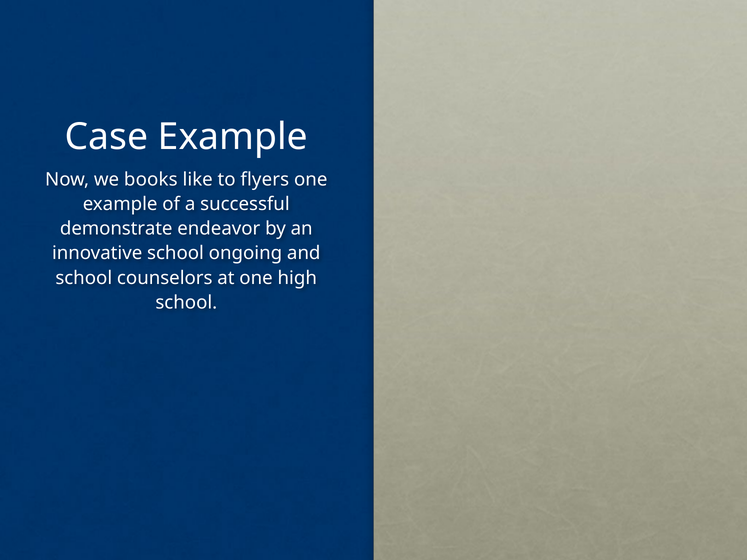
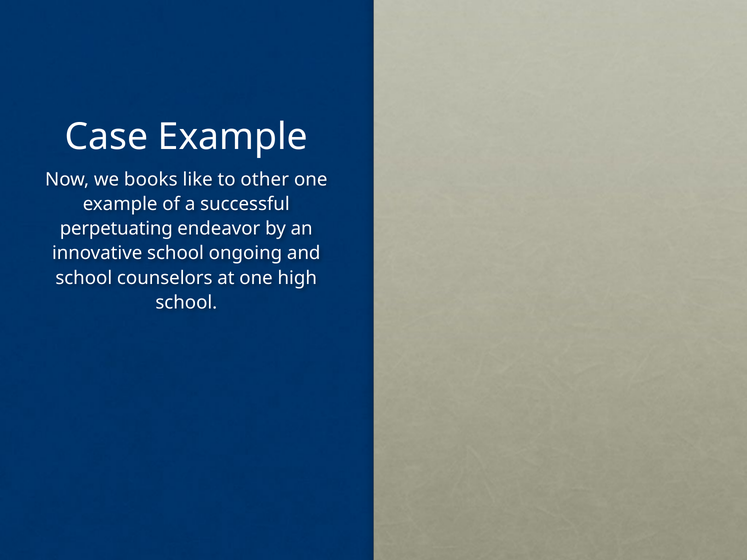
flyers: flyers -> other
demonstrate: demonstrate -> perpetuating
